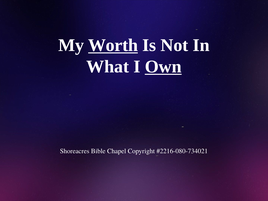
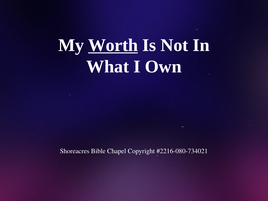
Own underline: present -> none
